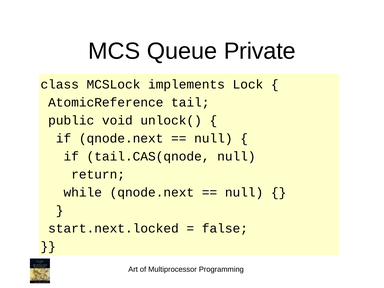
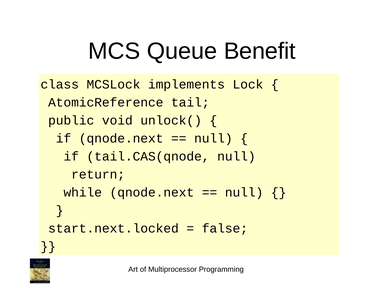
Private: Private -> Benefit
